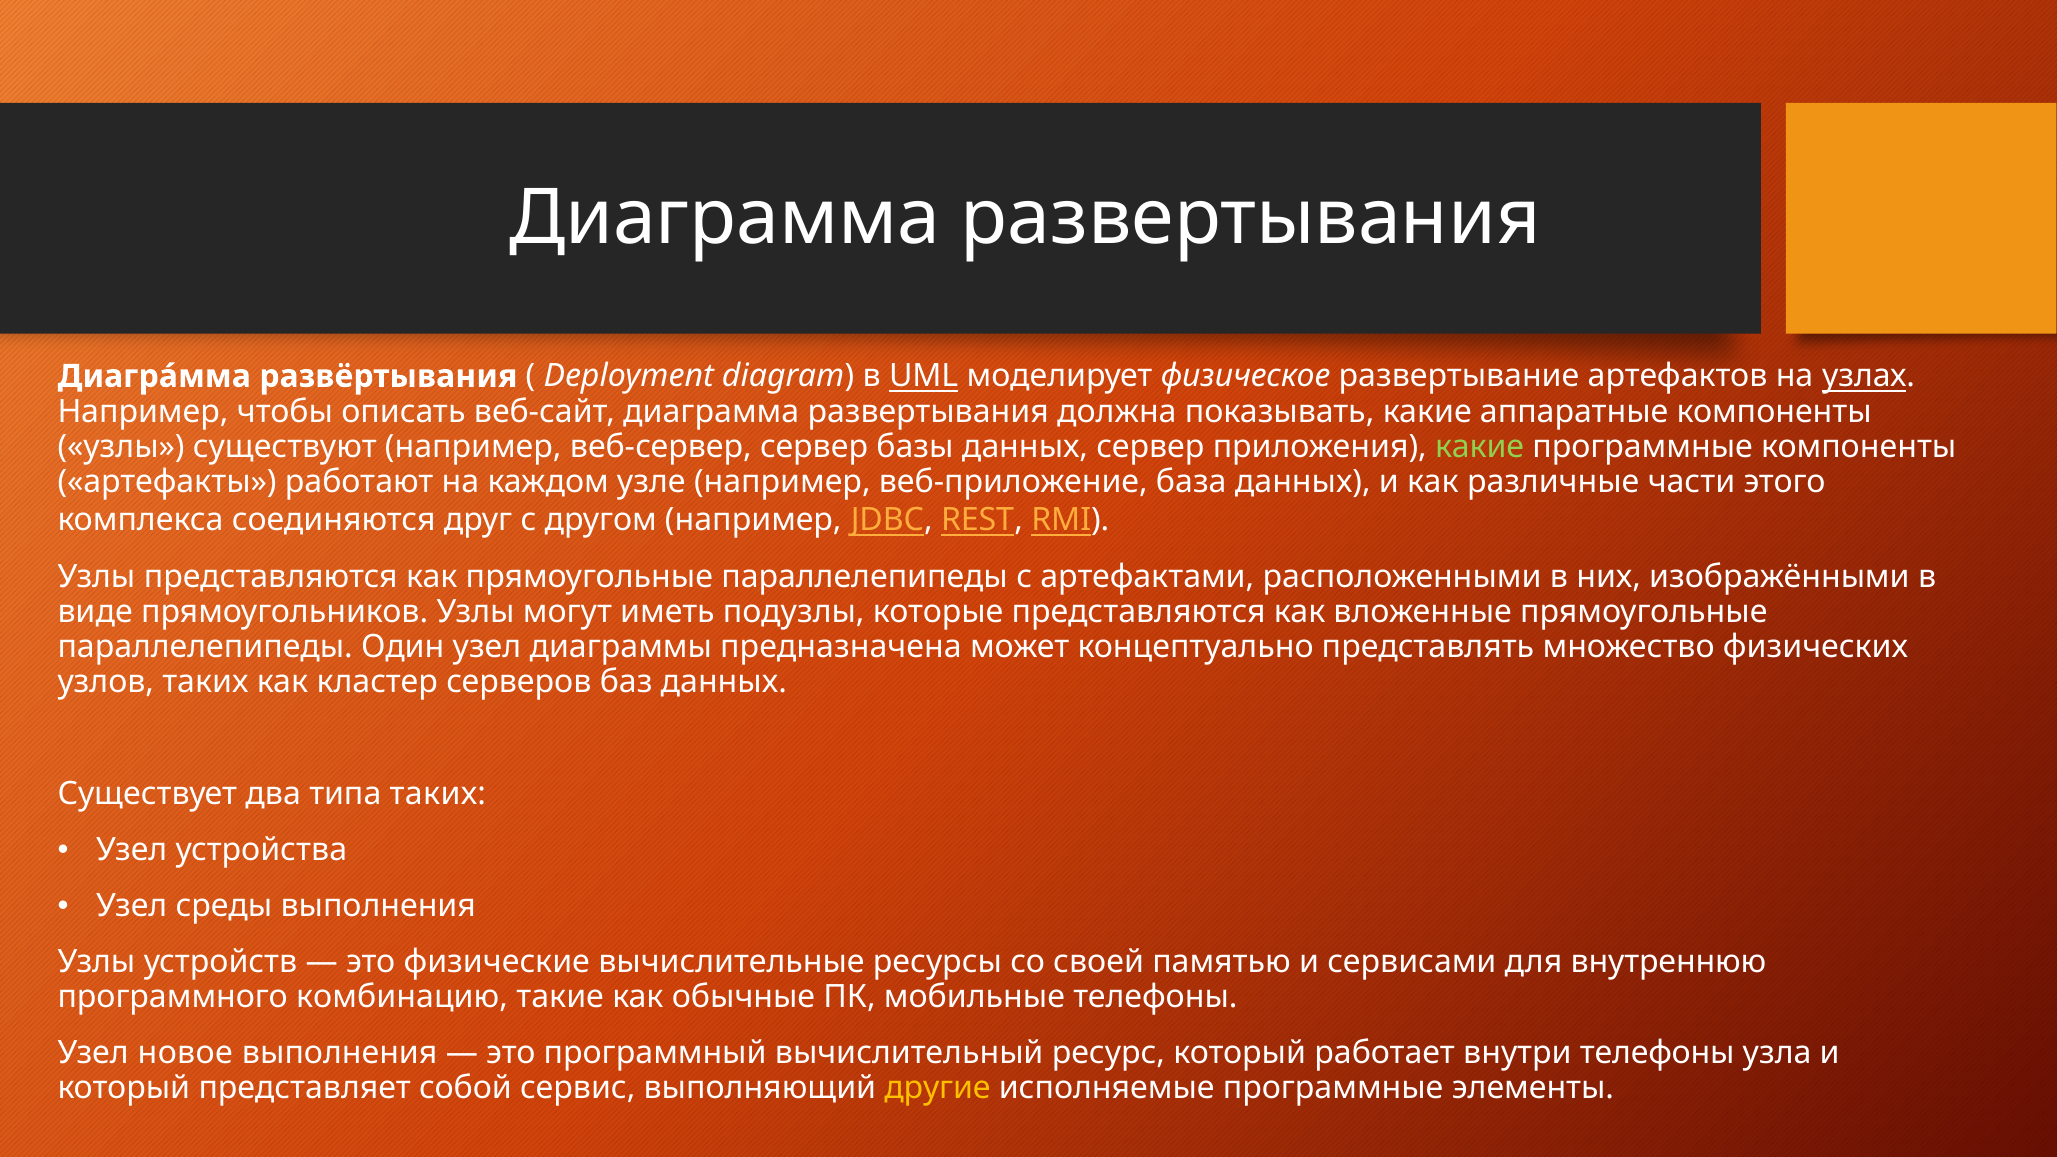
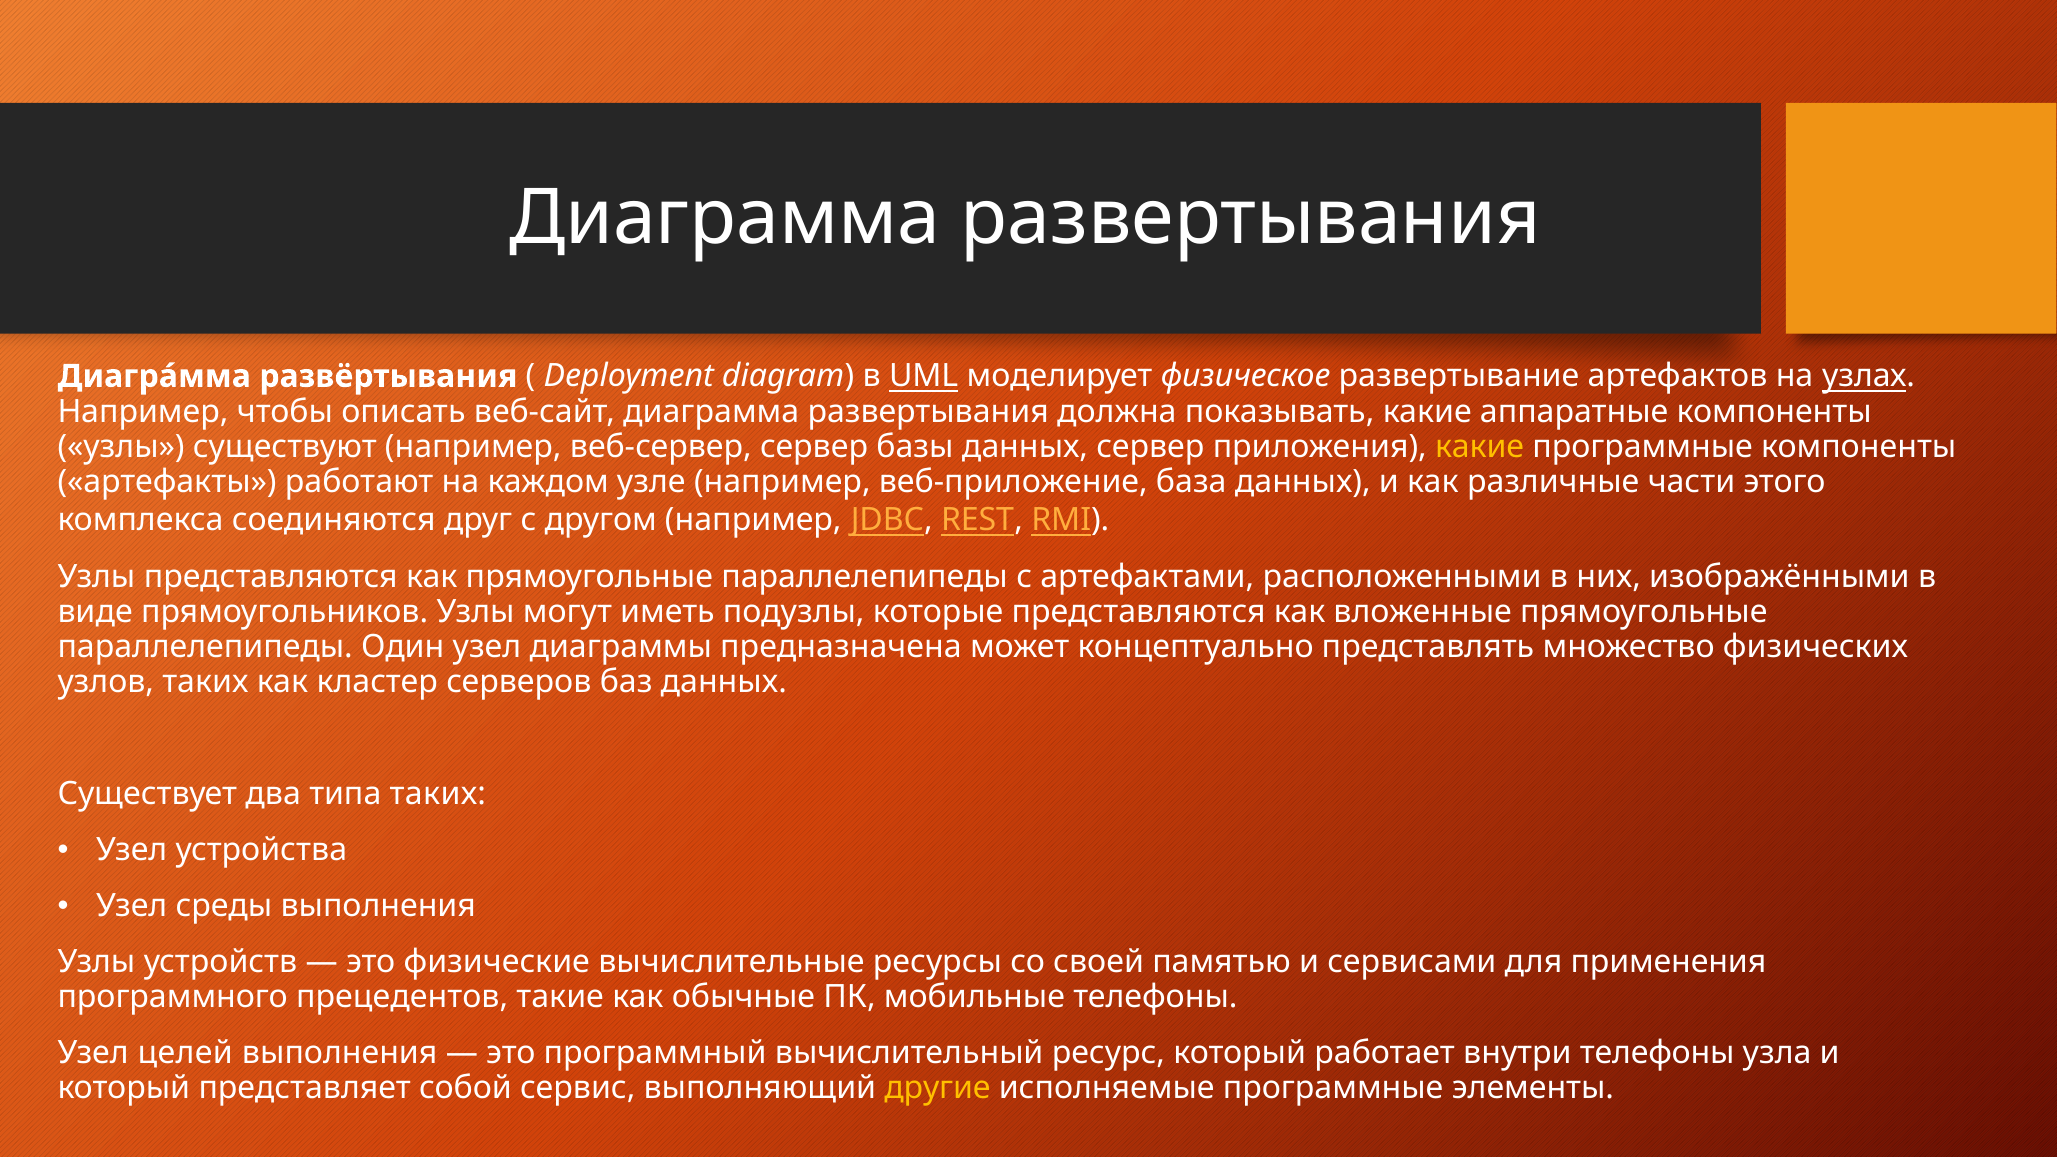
какие at (1480, 447) colour: light green -> yellow
внутреннюю: внутреннюю -> применения
комбинацию: комбинацию -> прецедентов
новое: новое -> целей
